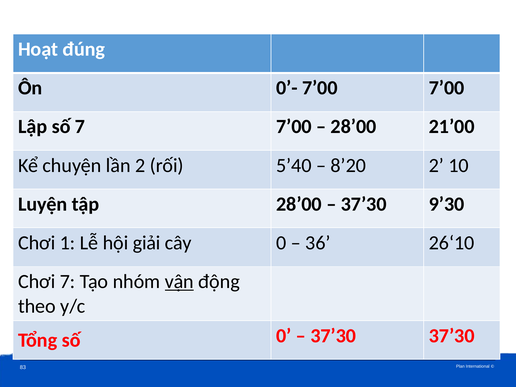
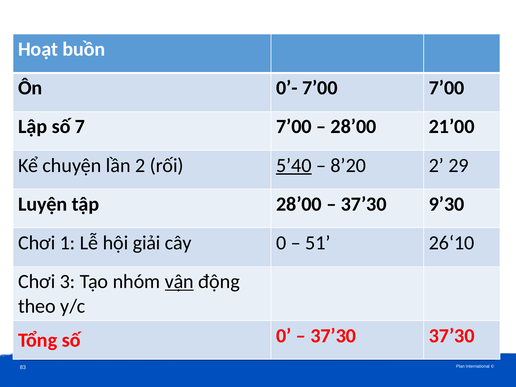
đúng: đúng -> buồn
5’40 underline: none -> present
10: 10 -> 29
36: 36 -> 51
Chơi 7: 7 -> 3
